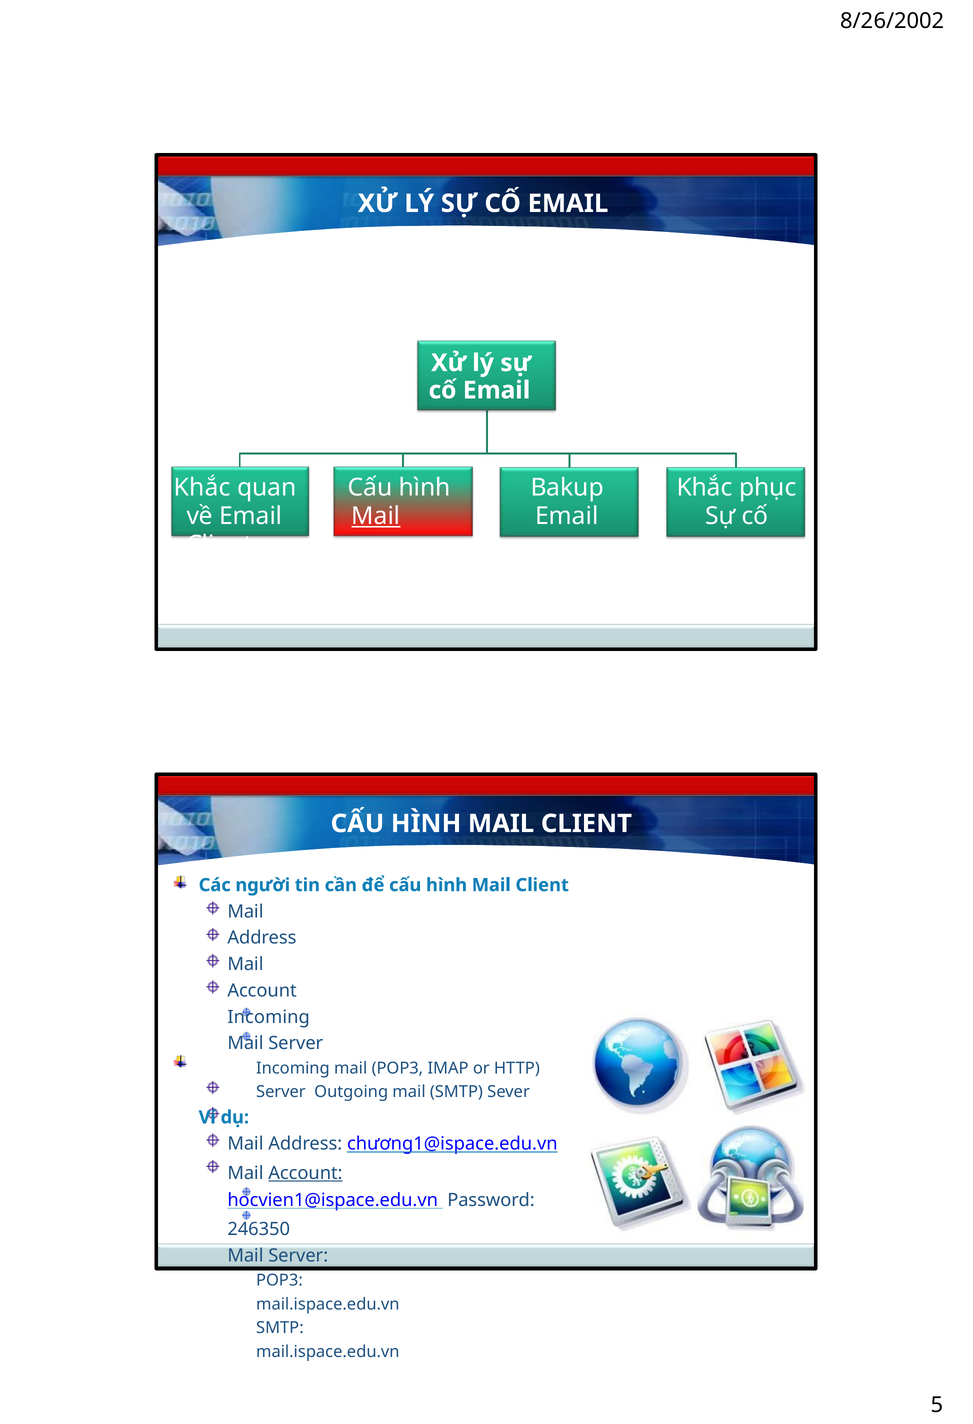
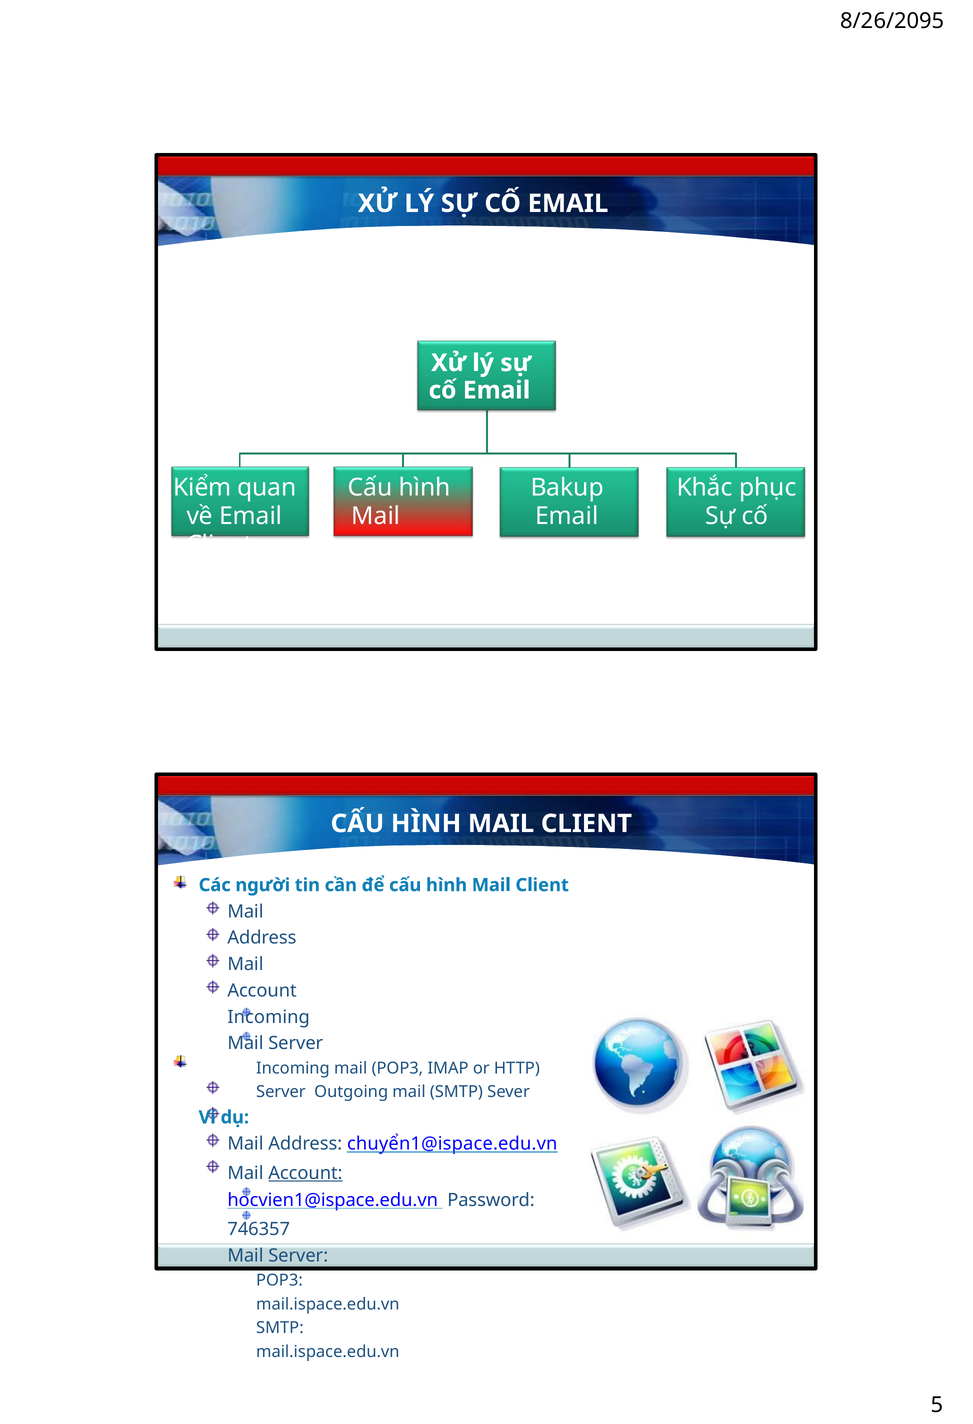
8/26/2002: 8/26/2002 -> 8/26/2095
Khắc at (202, 488): Khắc -> Kiểm
Mail at (376, 516) underline: present -> none
chương1@ispace.edu.vn: chương1@ispace.edu.vn -> chuyển1@ispace.edu.vn
246350: 246350 -> 746357
